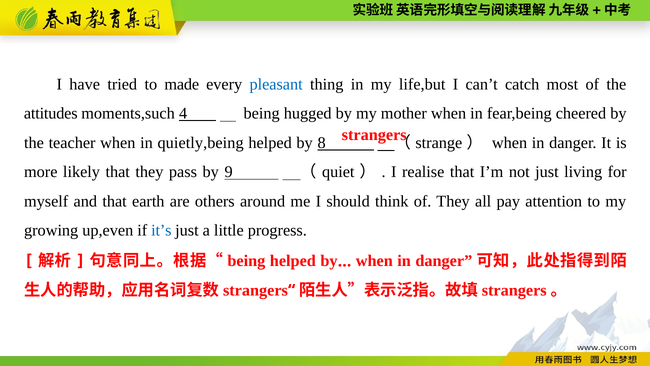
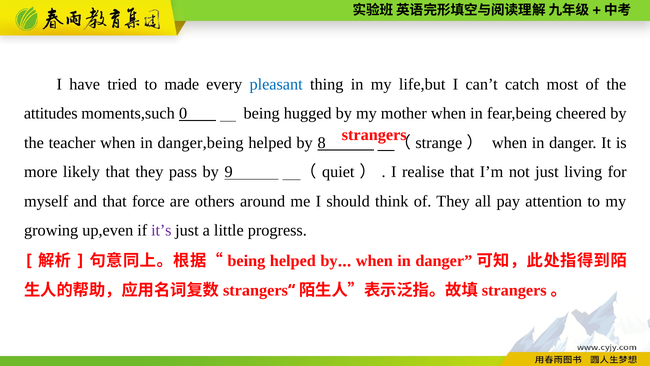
4: 4 -> 0
quietly,being: quietly,being -> danger,being
earth: earth -> force
it’s colour: blue -> purple
